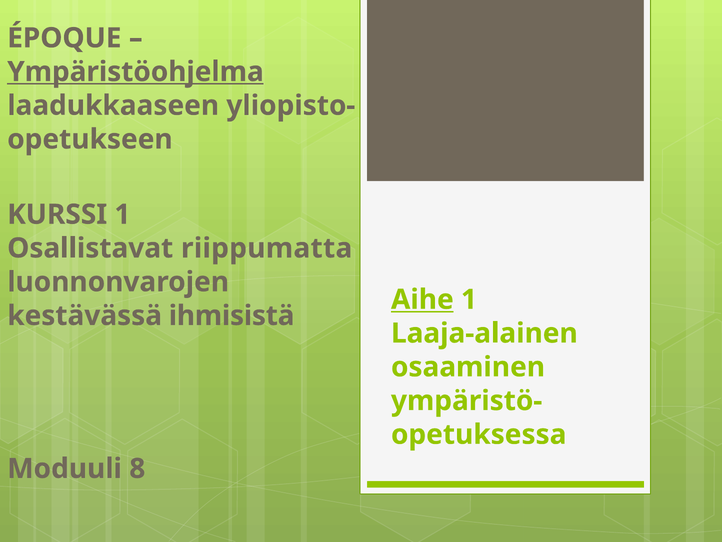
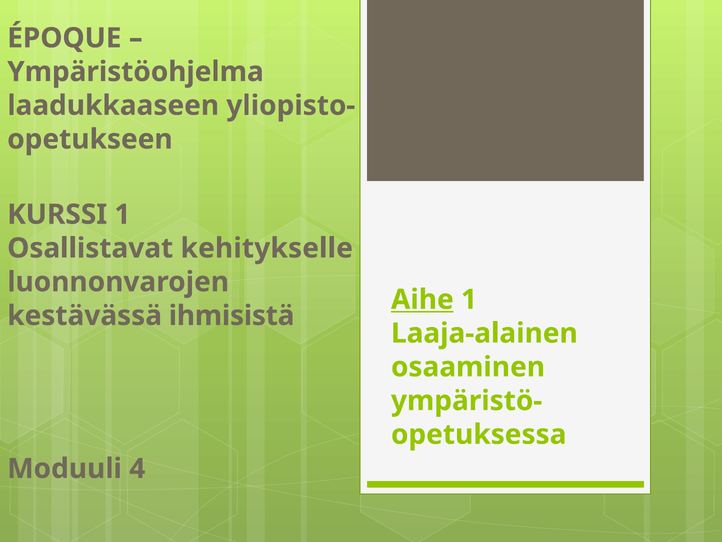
Ympäristöohjelma underline: present -> none
riippumatta: riippumatta -> kehitykselle
8: 8 -> 4
